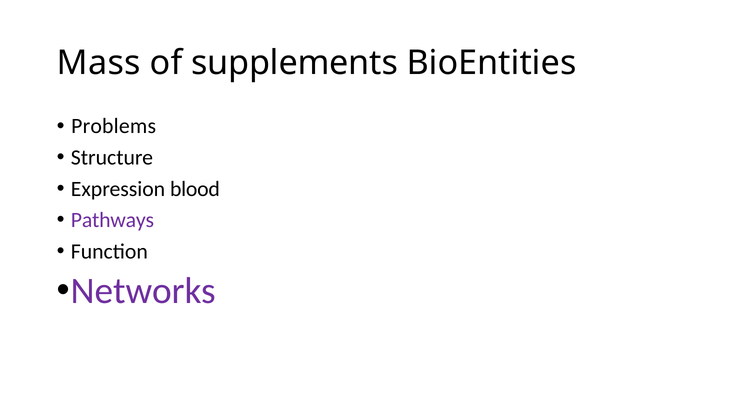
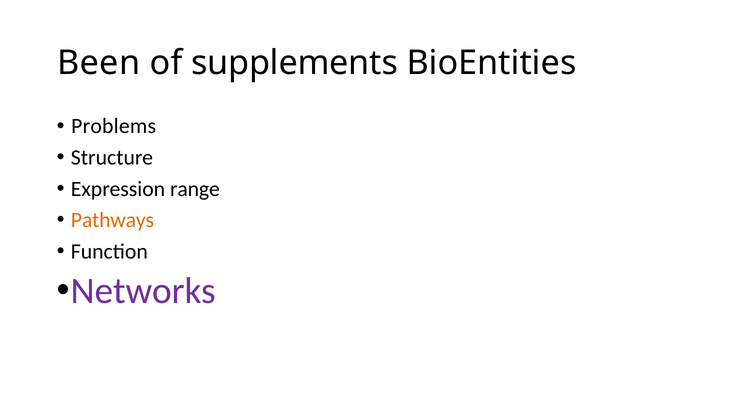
Mass: Mass -> Been
blood: blood -> range
Pathways colour: purple -> orange
